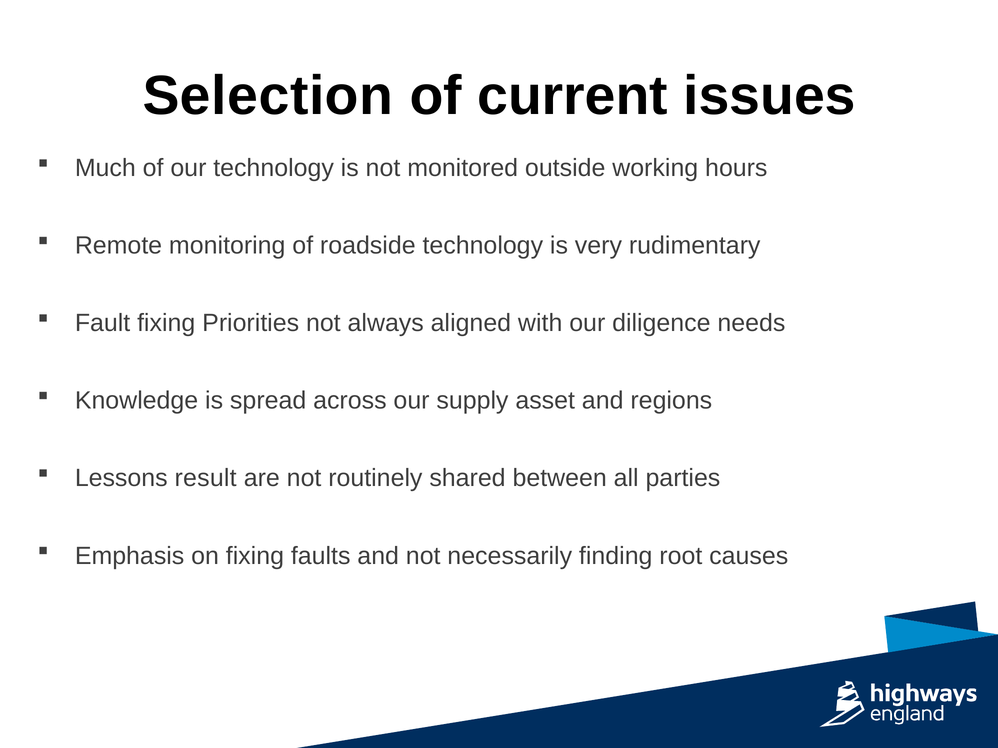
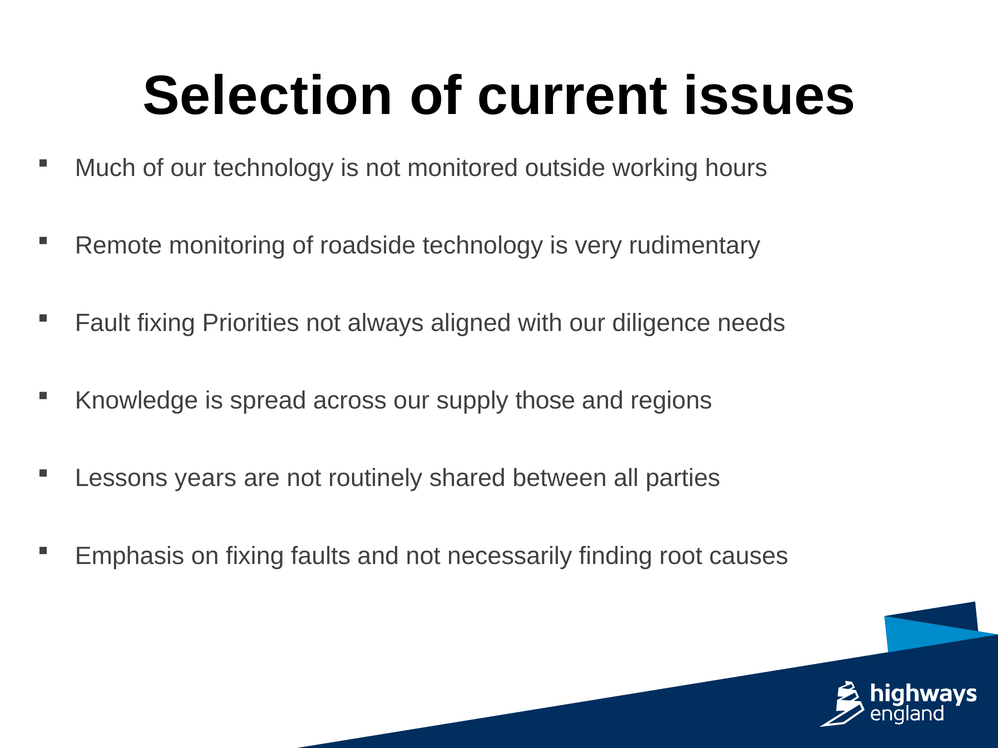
asset: asset -> those
result: result -> years
